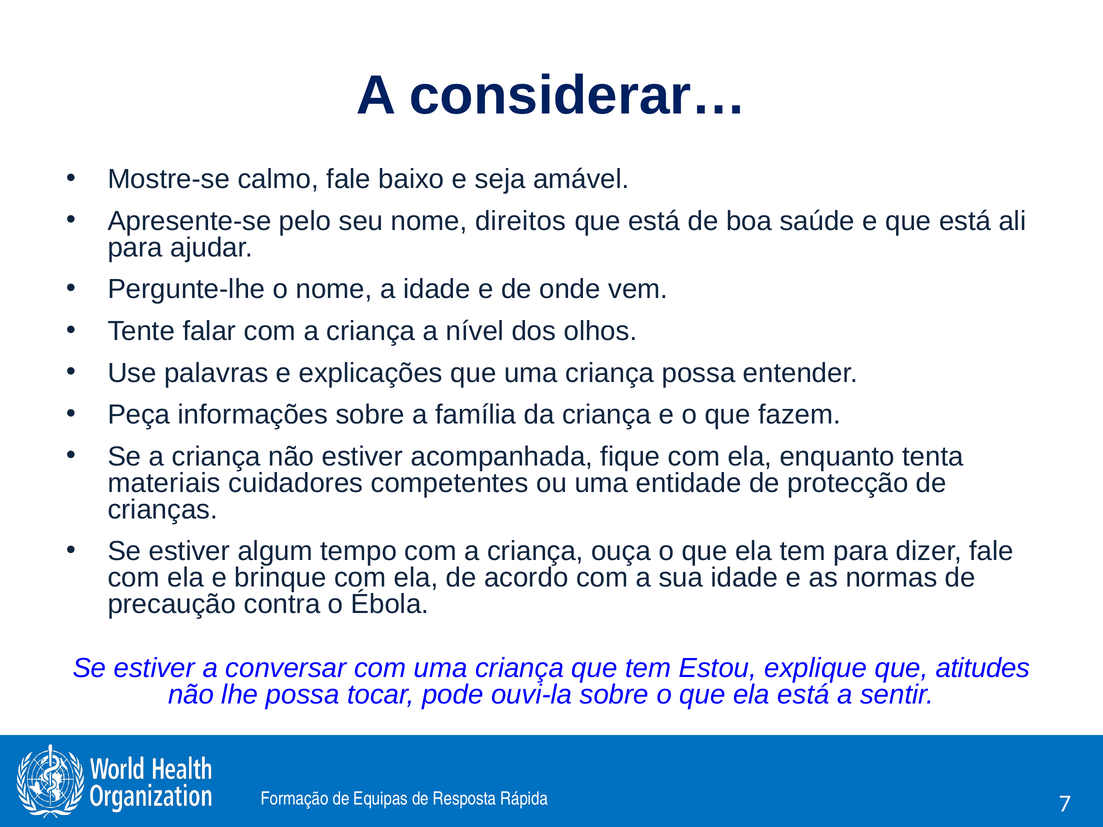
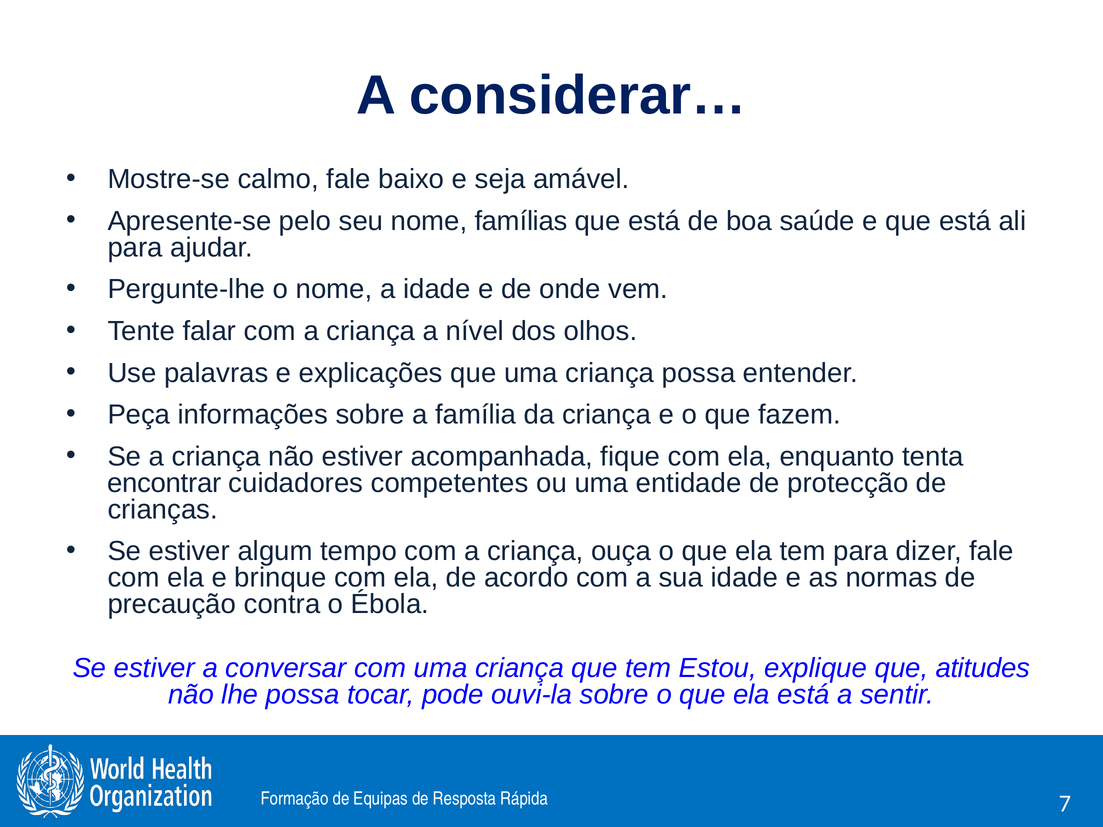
direitos: direitos -> famílias
materiais: materiais -> encontrar
